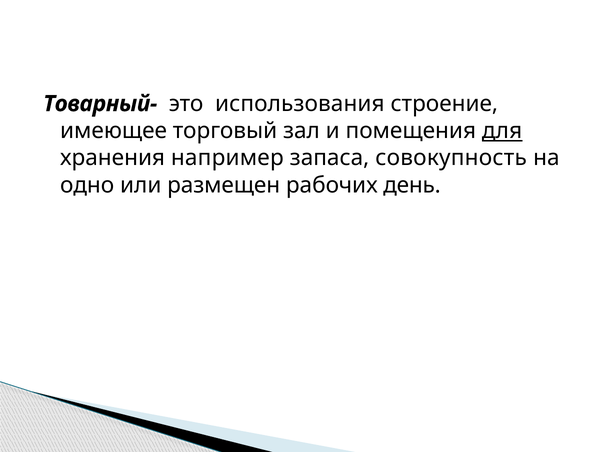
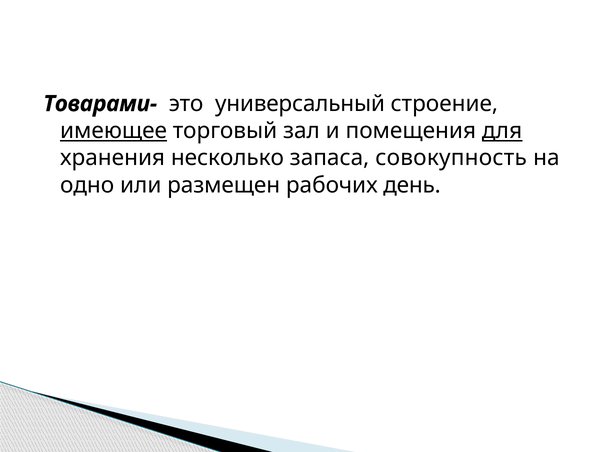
Товарный-: Товарный- -> Товарами-
использования: использования -> универсальный
имеющее underline: none -> present
например: например -> несколько
